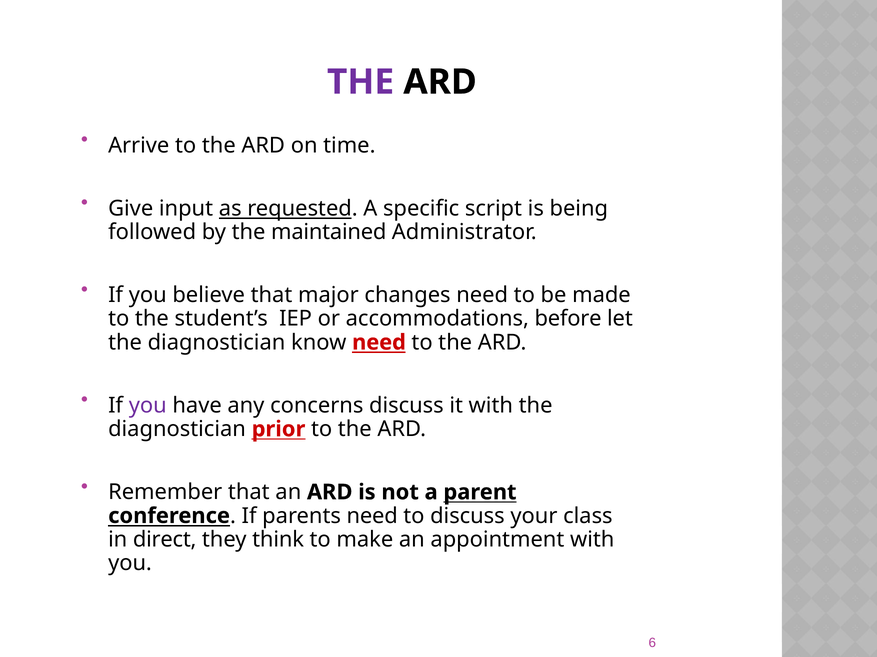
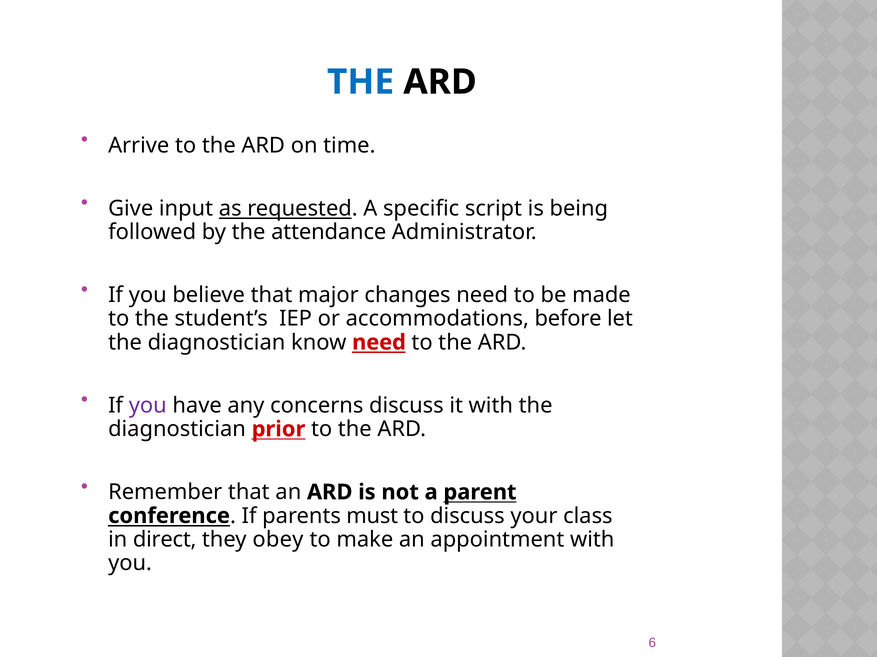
THE at (361, 82) colour: purple -> blue
maintained: maintained -> attendance
parents need: need -> must
think: think -> obey
